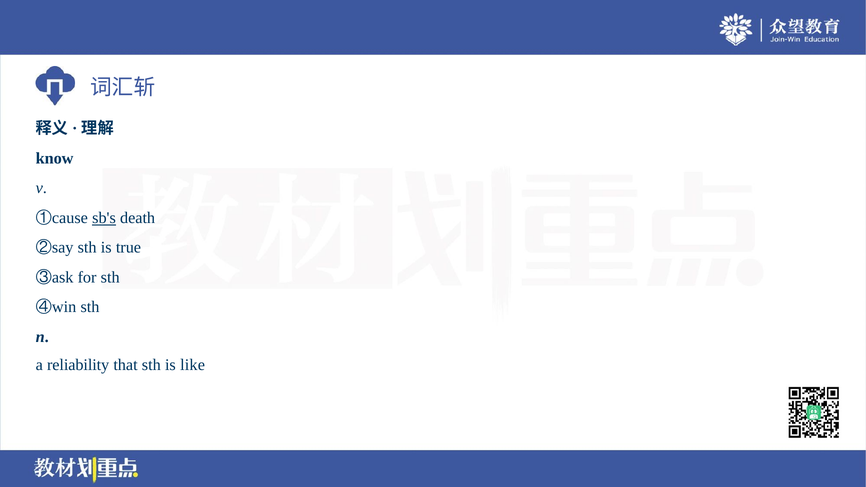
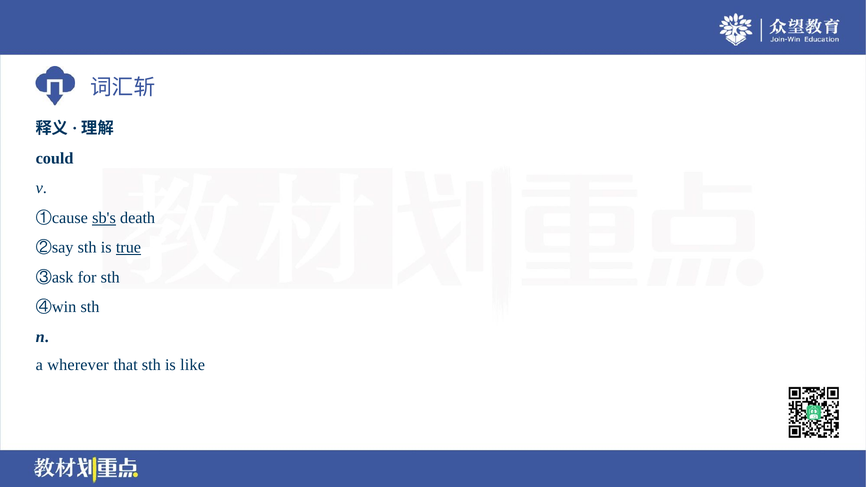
know: know -> could
true underline: none -> present
reliability: reliability -> wherever
